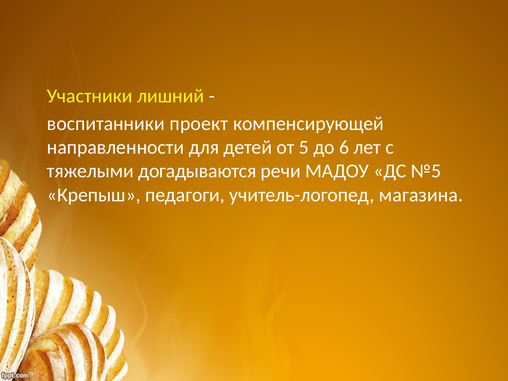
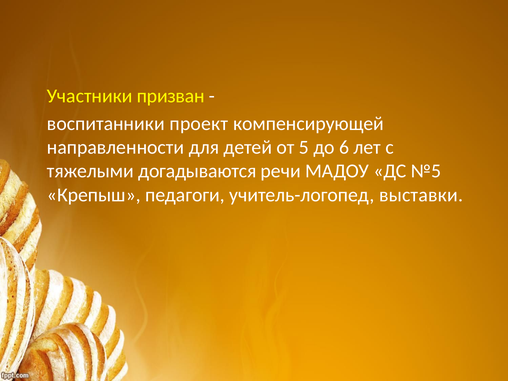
лишний: лишний -> призван
магазина: магазина -> выставки
